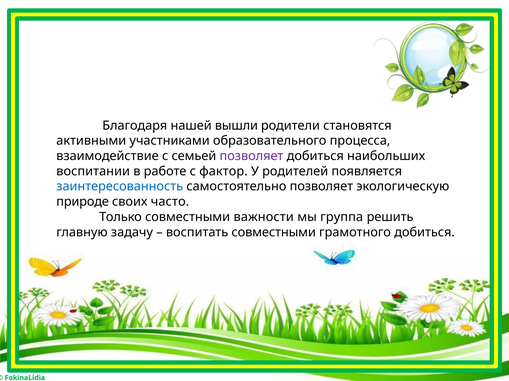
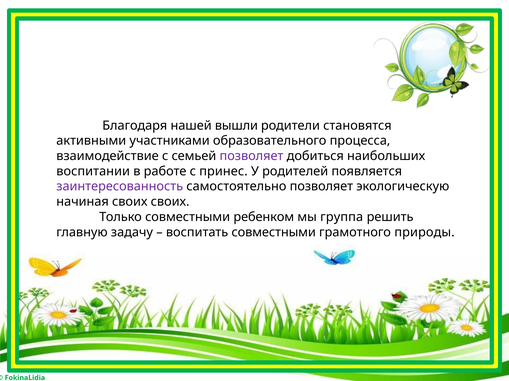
фактор: фактор -> принес
заинтересованность colour: blue -> purple
природе: природе -> начиная
своих часто: часто -> своих
важности: важности -> ребенком
грамотного добиться: добиться -> природы
